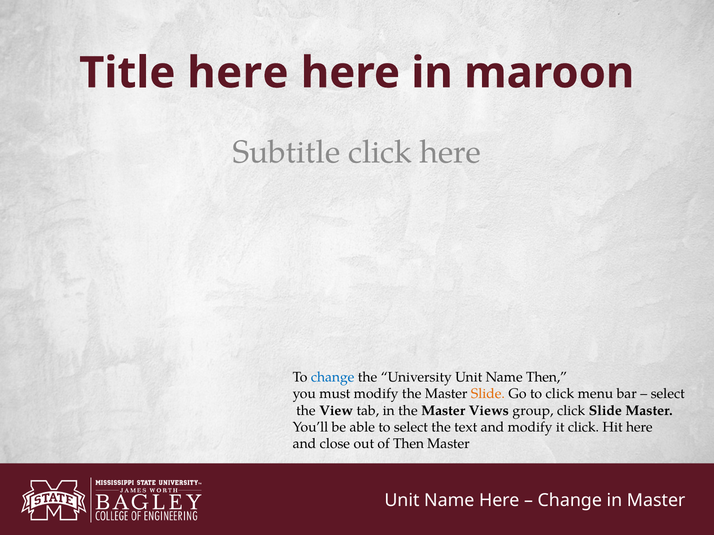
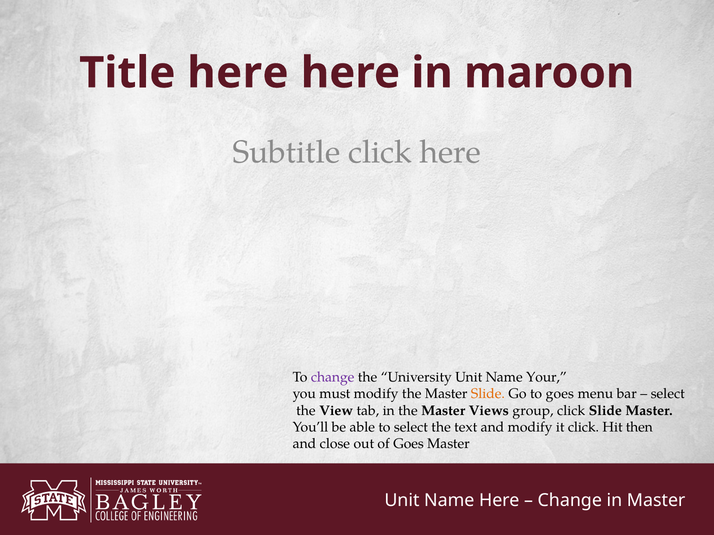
change at (333, 378) colour: blue -> purple
Name Then: Then -> Your
to click: click -> goes
Hit here: here -> then
of Then: Then -> Goes
